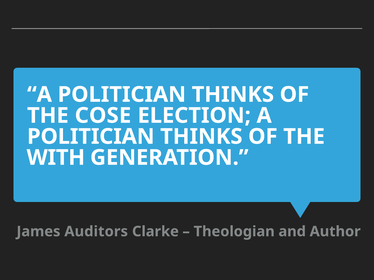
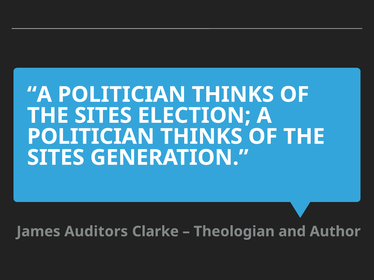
COSE at (103, 116): COSE -> SITES
WITH at (56, 158): WITH -> SITES
